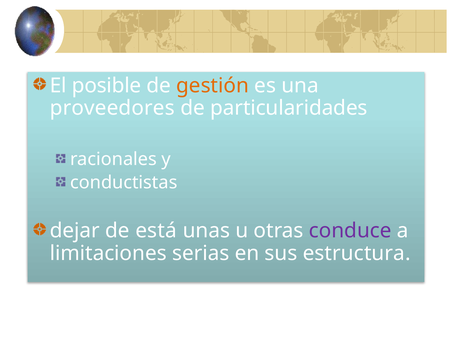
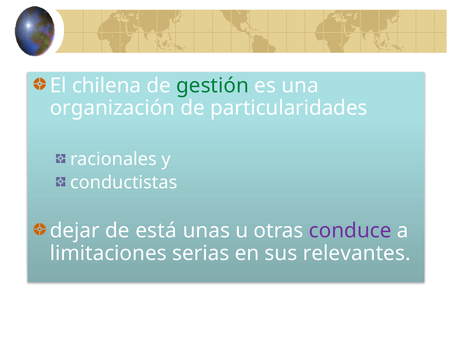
posible: posible -> chilena
gestión colour: orange -> green
proveedores: proveedores -> organización
estructura: estructura -> relevantes
